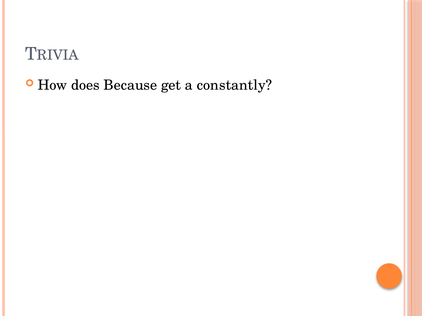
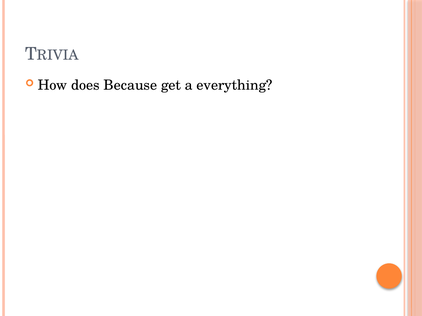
constantly: constantly -> everything
